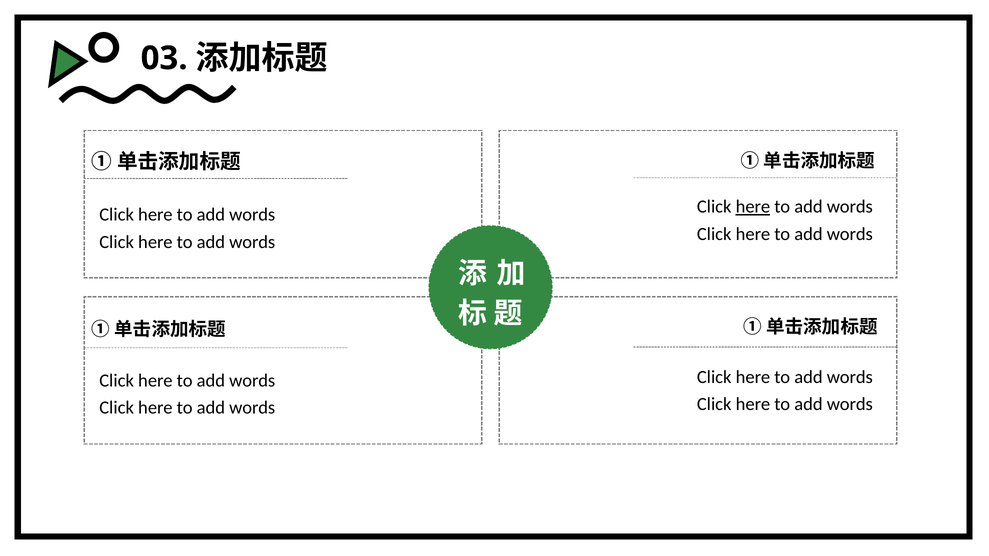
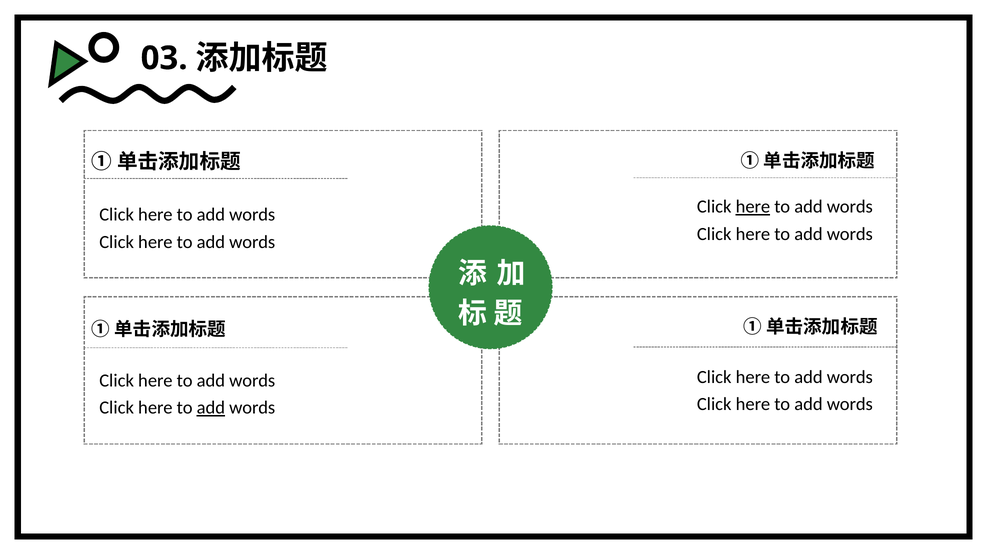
add at (211, 408) underline: none -> present
